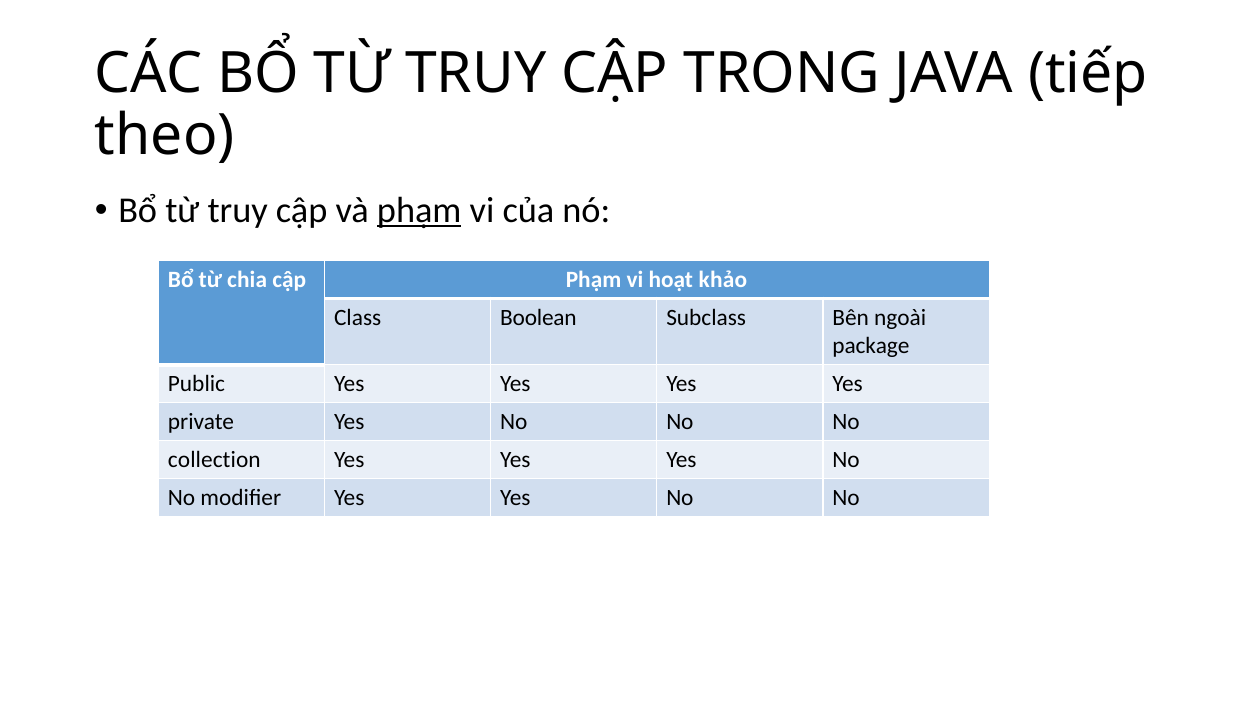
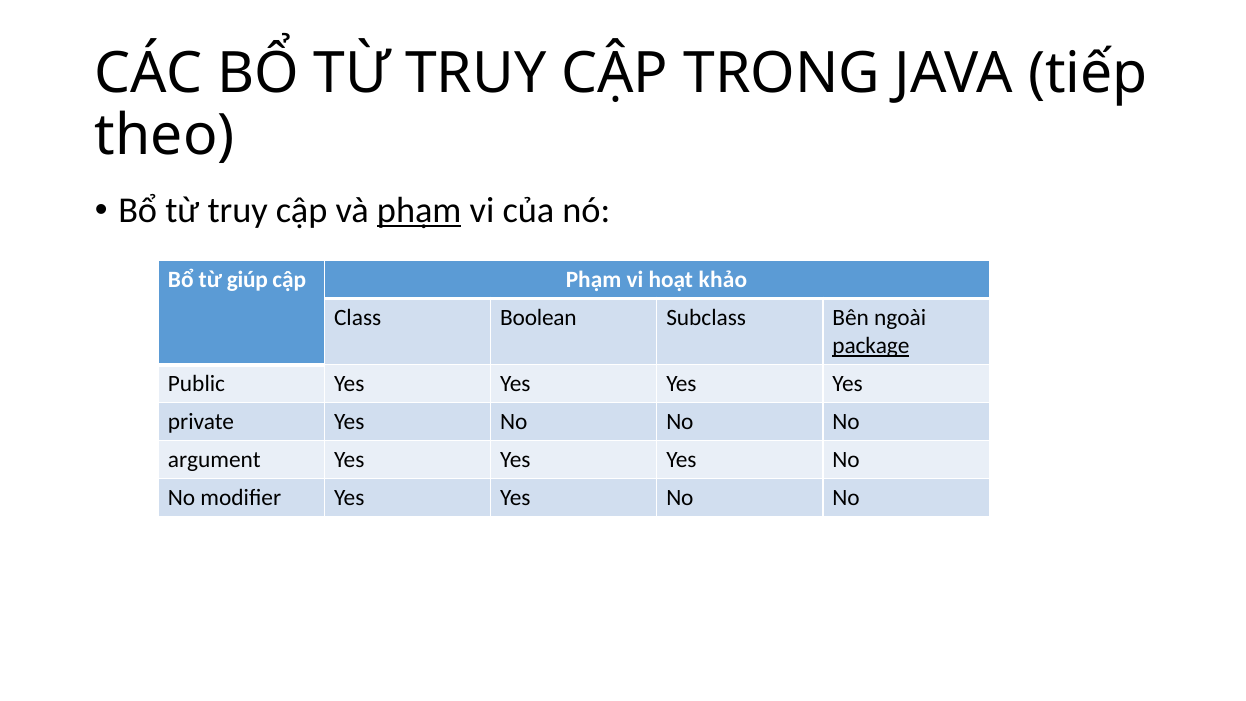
chia: chia -> giúp
package underline: none -> present
collection: collection -> argument
